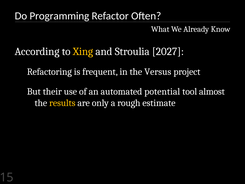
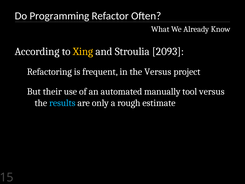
2027: 2027 -> 2093
potential: potential -> manually
tool almost: almost -> versus
results colour: yellow -> light blue
